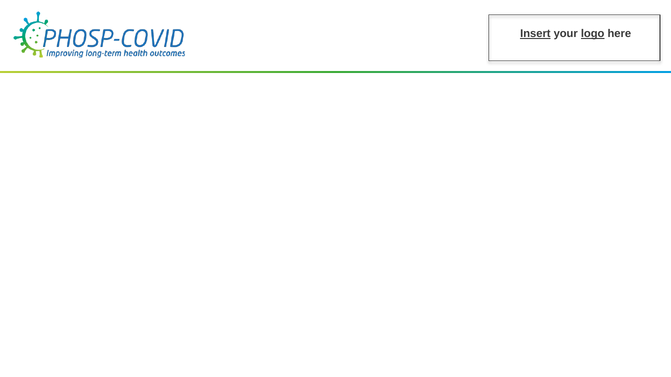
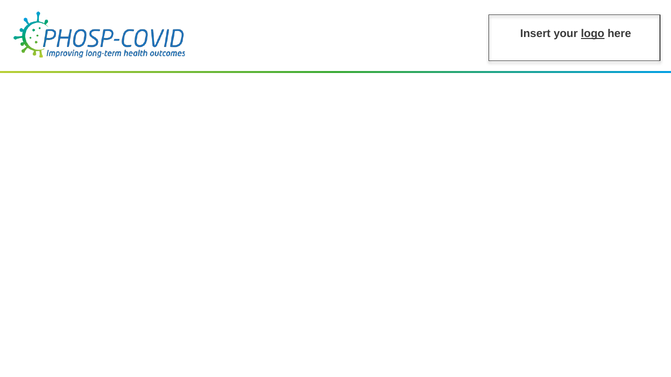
Insert underline: present -> none
